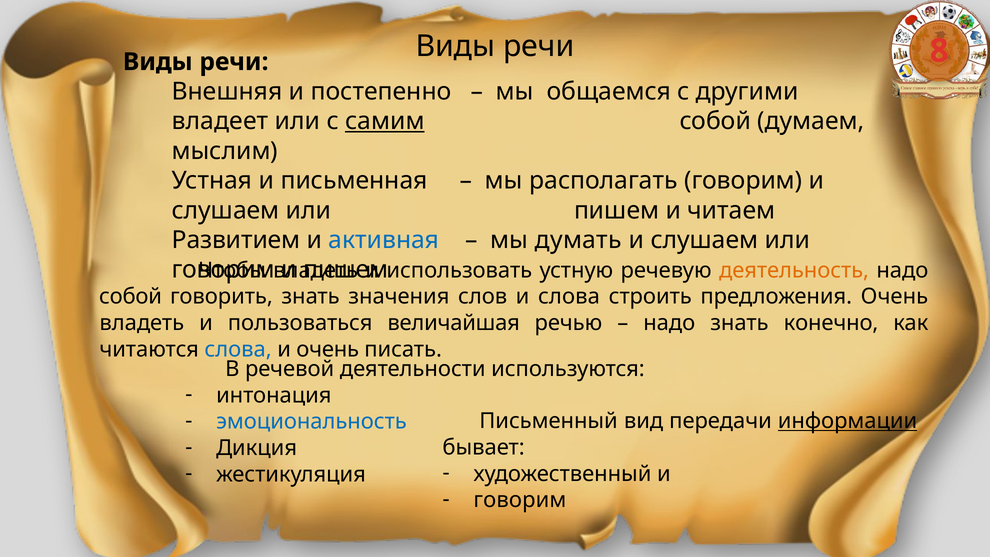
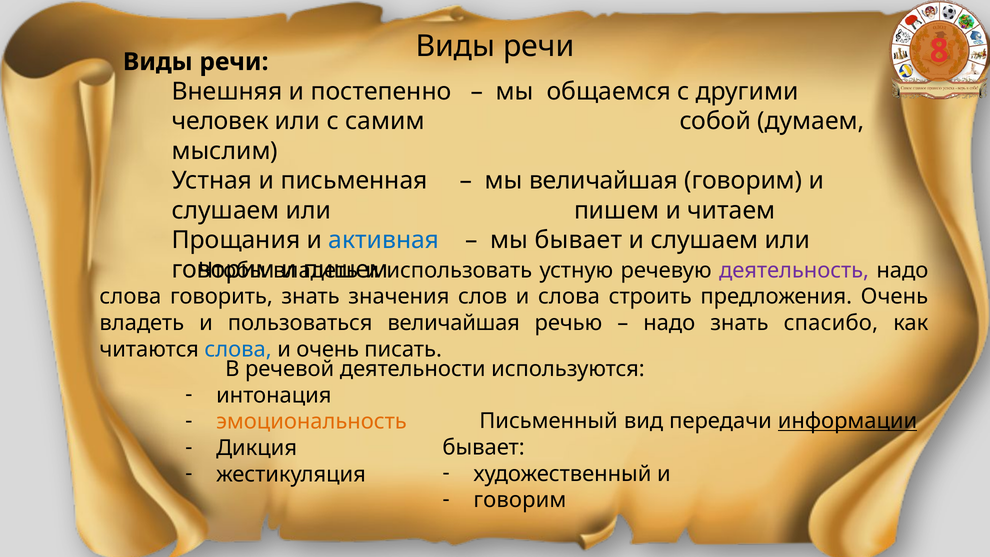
владеет: владеет -> человек
самим underline: present -> none
мы располагать: располагать -> величайшая
Развитием: Развитием -> Прощания
мы думать: думать -> бывает
деятельность colour: orange -> purple
собой at (131, 297): собой -> слова
конечно: конечно -> спасибо
эмоциональность colour: blue -> orange
